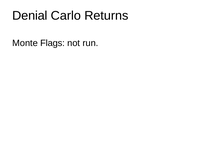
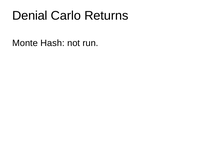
Flags: Flags -> Hash
